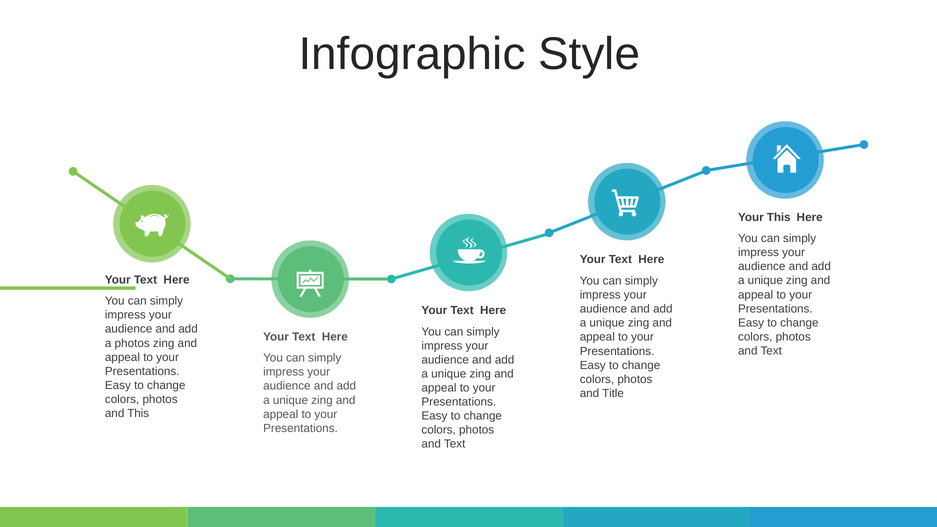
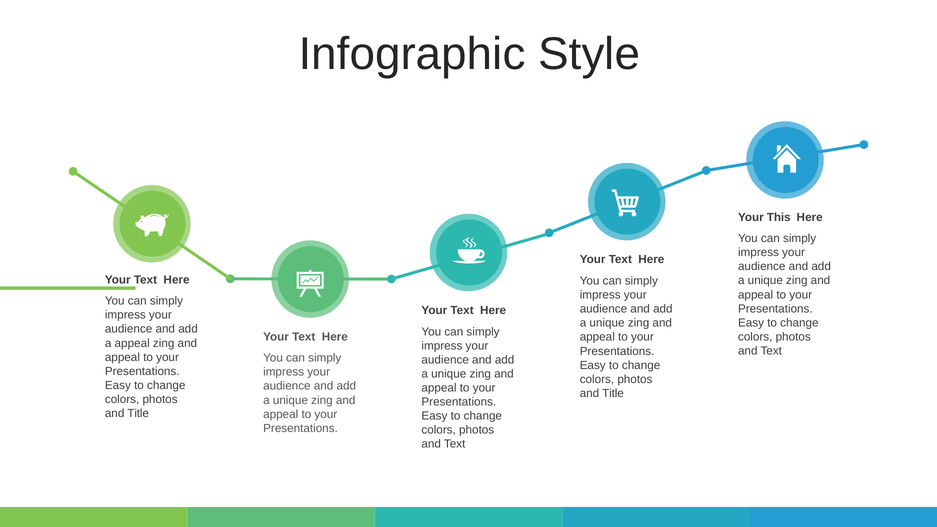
a photos: photos -> appeal
This at (138, 413): This -> Title
